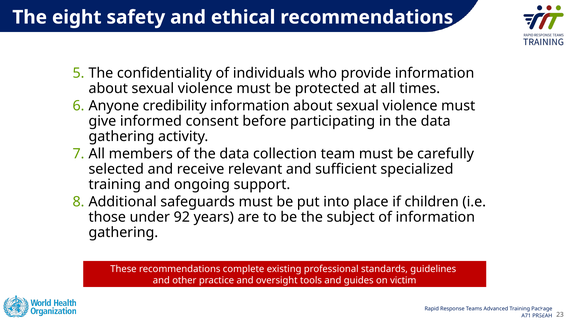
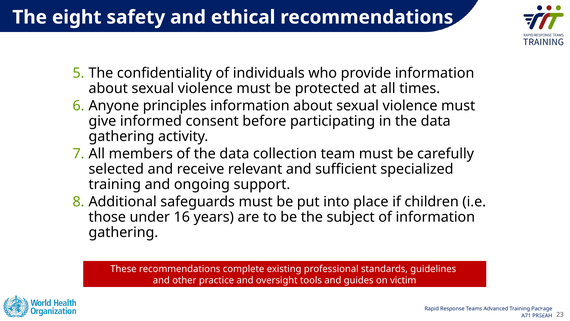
credibility: credibility -> principles
92: 92 -> 16
